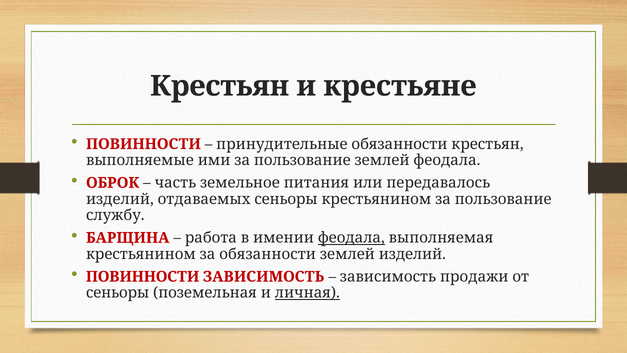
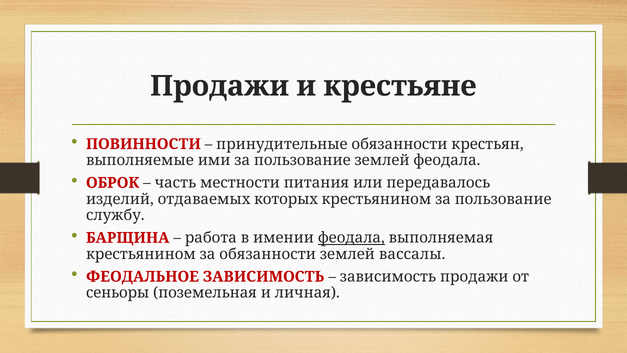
Крестьян at (220, 86): Крестьян -> Продажи
земельное: земельное -> местности
отдаваемых сеньоры: сеньоры -> которых
землей изделий: изделий -> вассалы
ПОВИННОСТИ at (143, 276): ПОВИННОСТИ -> ФЕОДАЛЬНОЕ
личная underline: present -> none
